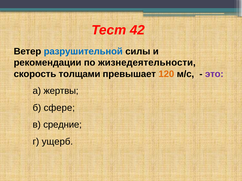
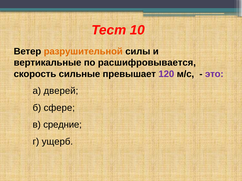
42: 42 -> 10
разрушительной colour: blue -> orange
рекомендации: рекомендации -> вертикальные
жизнедеятельности: жизнедеятельности -> расшифровывается
толщами: толщами -> сильные
120 colour: orange -> purple
жертвы: жертвы -> дверей
